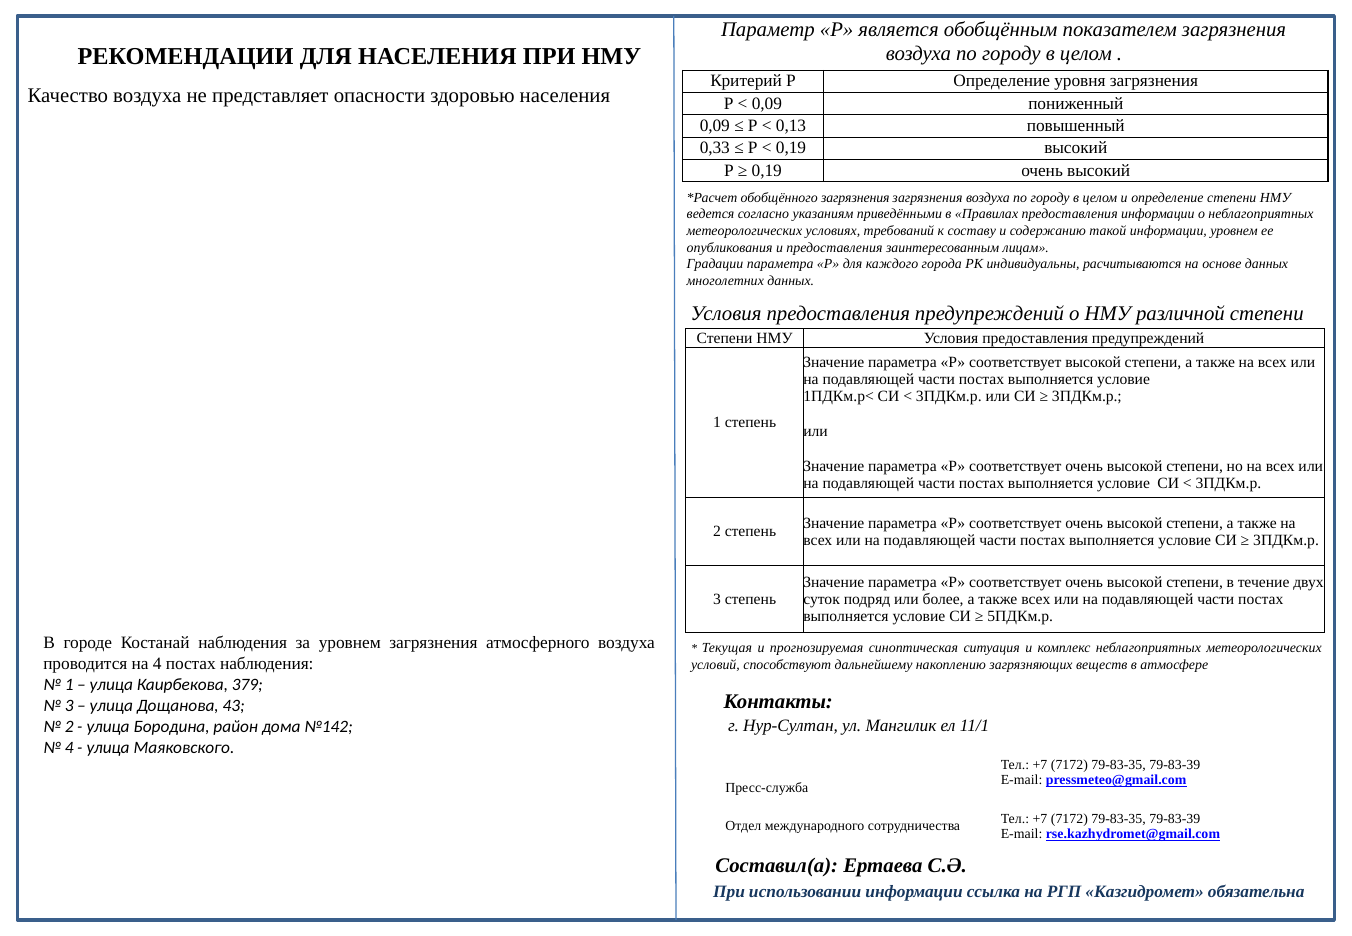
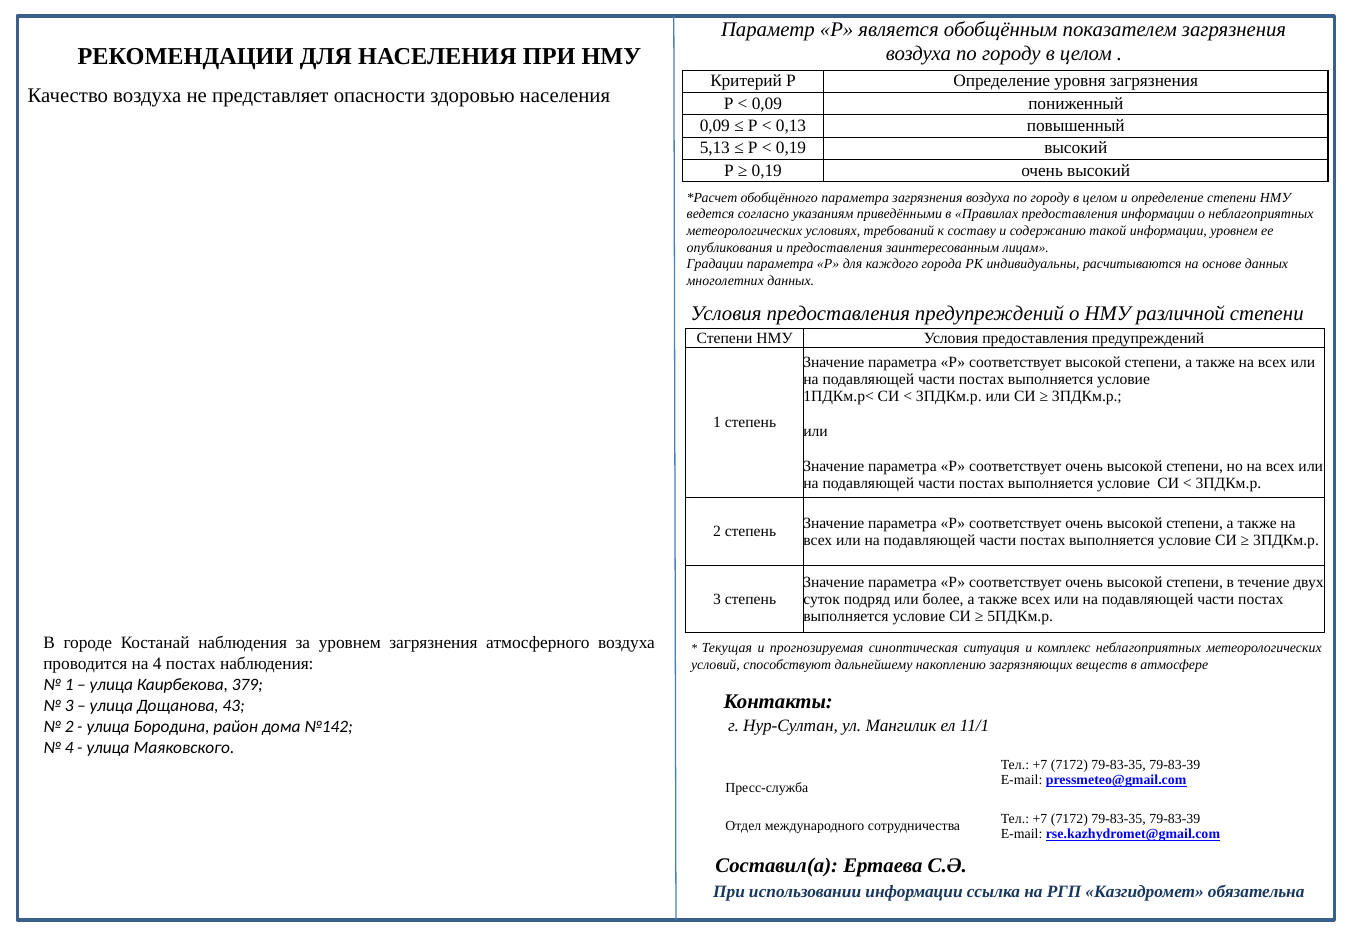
0,33: 0,33 -> 5,13
обобщённого загрязнения: загрязнения -> параметра
